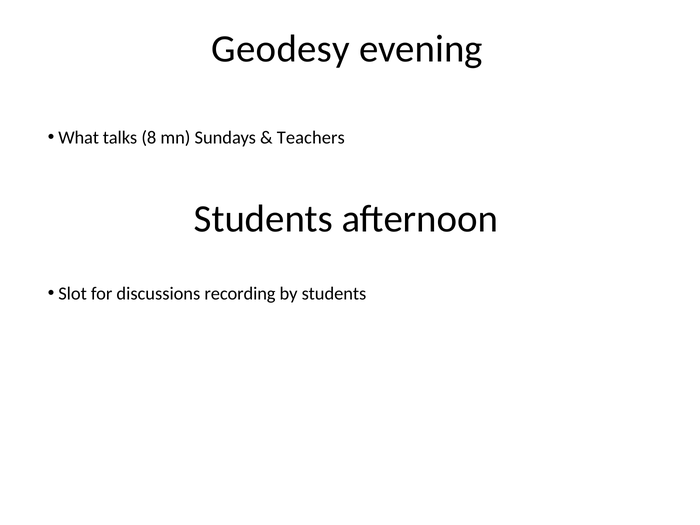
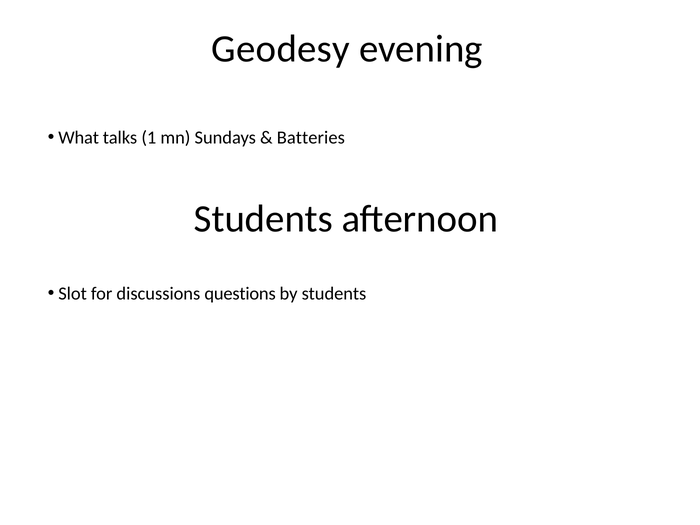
8: 8 -> 1
Teachers: Teachers -> Batteries
recording: recording -> questions
